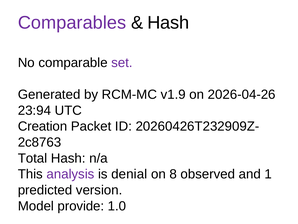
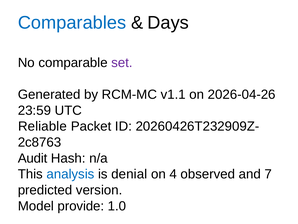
Comparables colour: purple -> blue
Hash at (168, 23): Hash -> Days
v1.9: v1.9 -> v1.1
23:94: 23:94 -> 23:59
Creation: Creation -> Reliable
Total: Total -> Audit
analysis colour: purple -> blue
8: 8 -> 4
1: 1 -> 7
